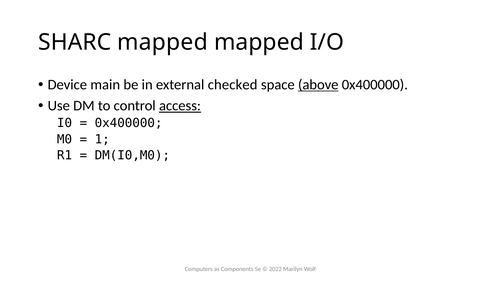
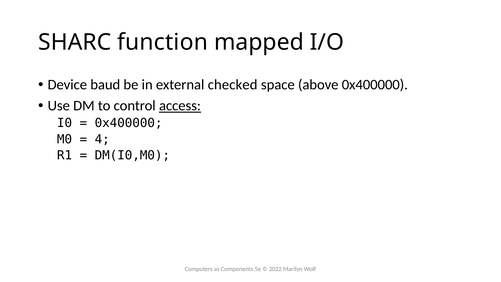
SHARC mapped: mapped -> function
main: main -> baud
above underline: present -> none
1: 1 -> 4
